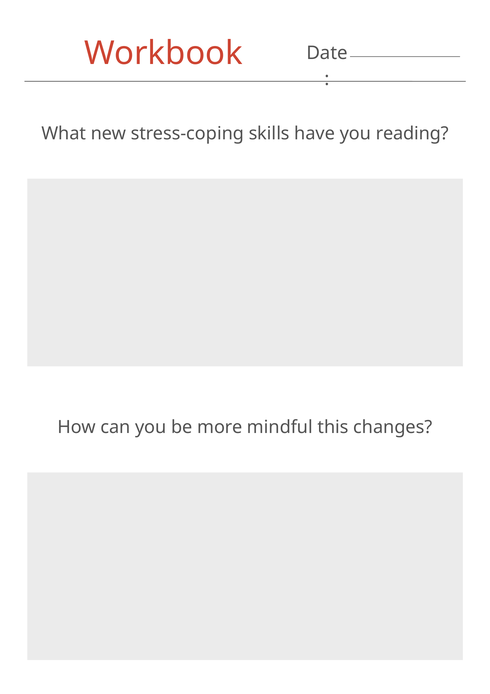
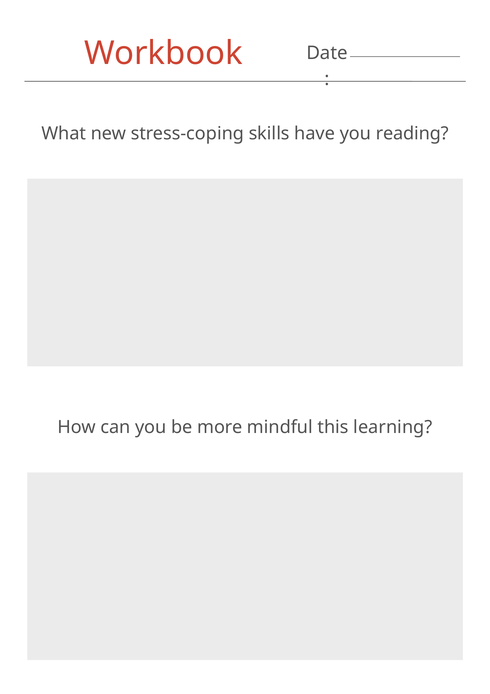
changes: changes -> learning
